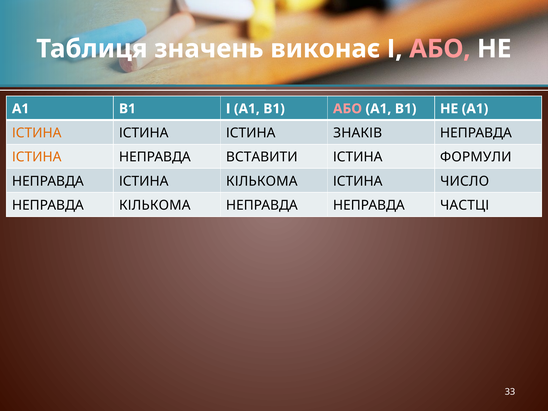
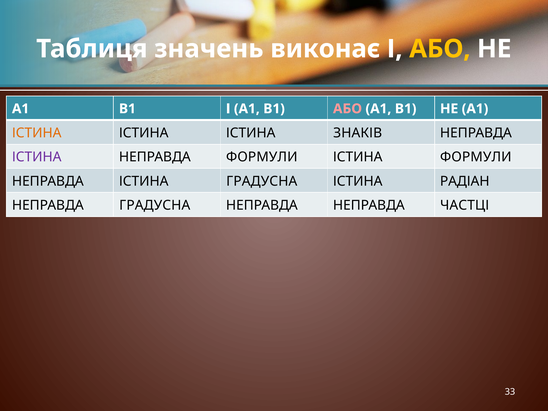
АБО at (440, 49) colour: pink -> yellow
ІСТИНА at (37, 157) colour: orange -> purple
НЕПРАВДА ВСТАВИТИ: ВСТАВИТИ -> ФОРМУЛИ
ІСТИНА КІЛЬКОМА: КІЛЬКОМА -> ГРАДУСНА
ЧИСЛО: ЧИСЛО -> РАДІАН
НЕПРАВДА КІЛЬКОМА: КІЛЬКОМА -> ГРАДУСНА
